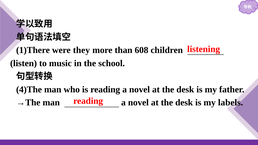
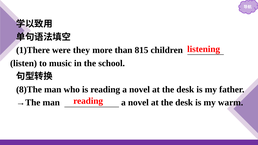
608: 608 -> 815
4)The: 4)The -> 8)The
labels: labels -> warm
